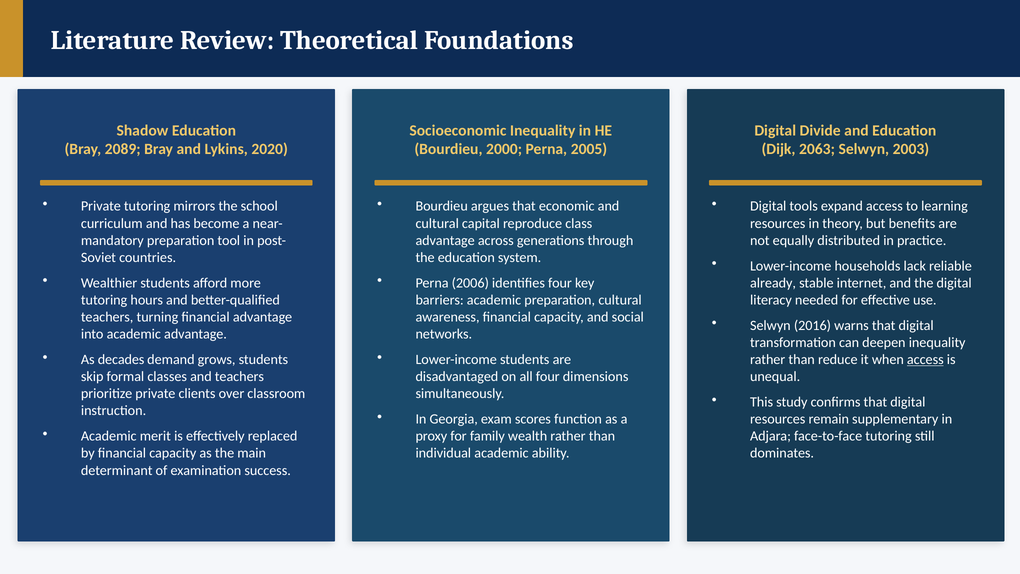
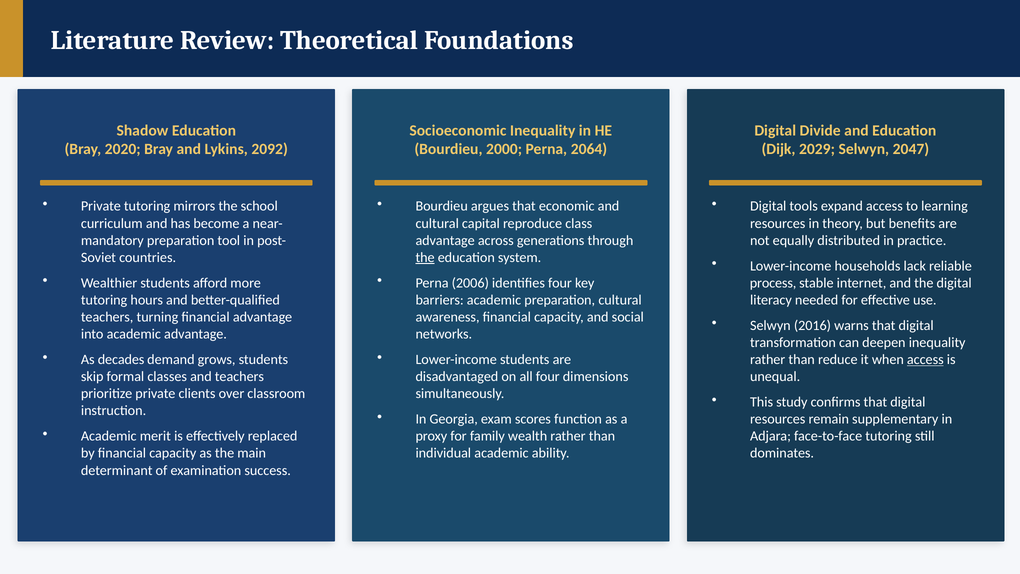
2089: 2089 -> 2020
2020: 2020 -> 2092
2005: 2005 -> 2064
2063: 2063 -> 2029
2003: 2003 -> 2047
the at (425, 257) underline: none -> present
already: already -> process
